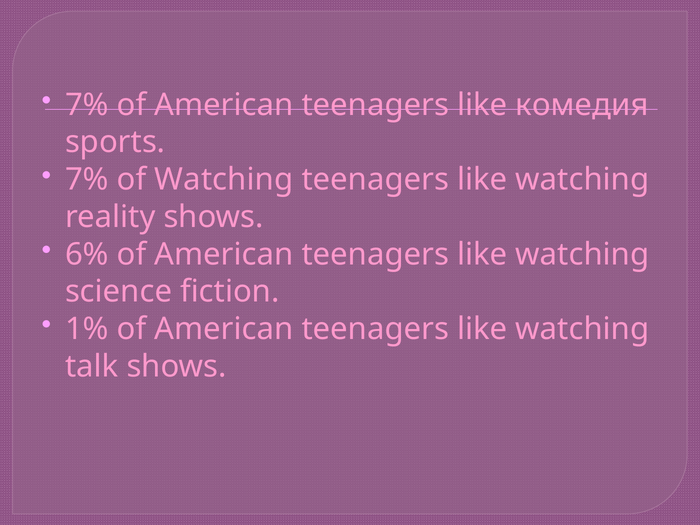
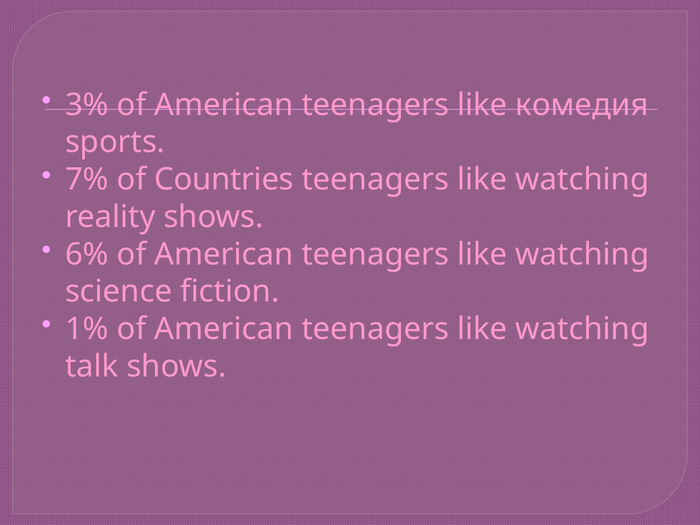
7% at (87, 105): 7% -> 3%
of Watching: Watching -> Countries
